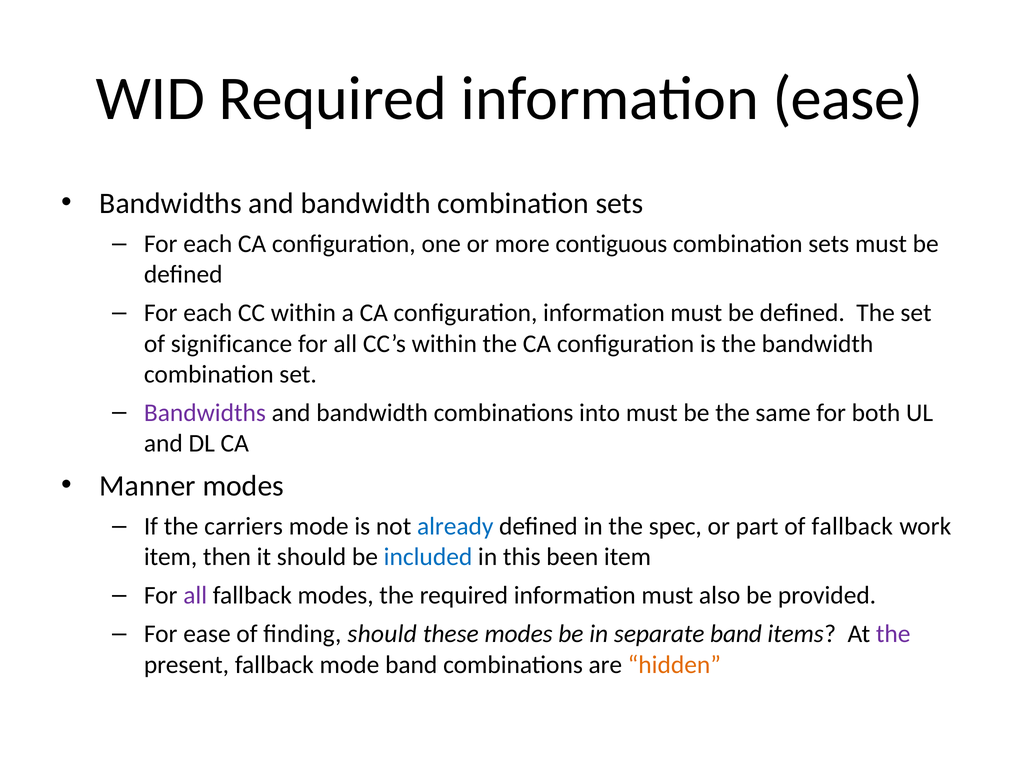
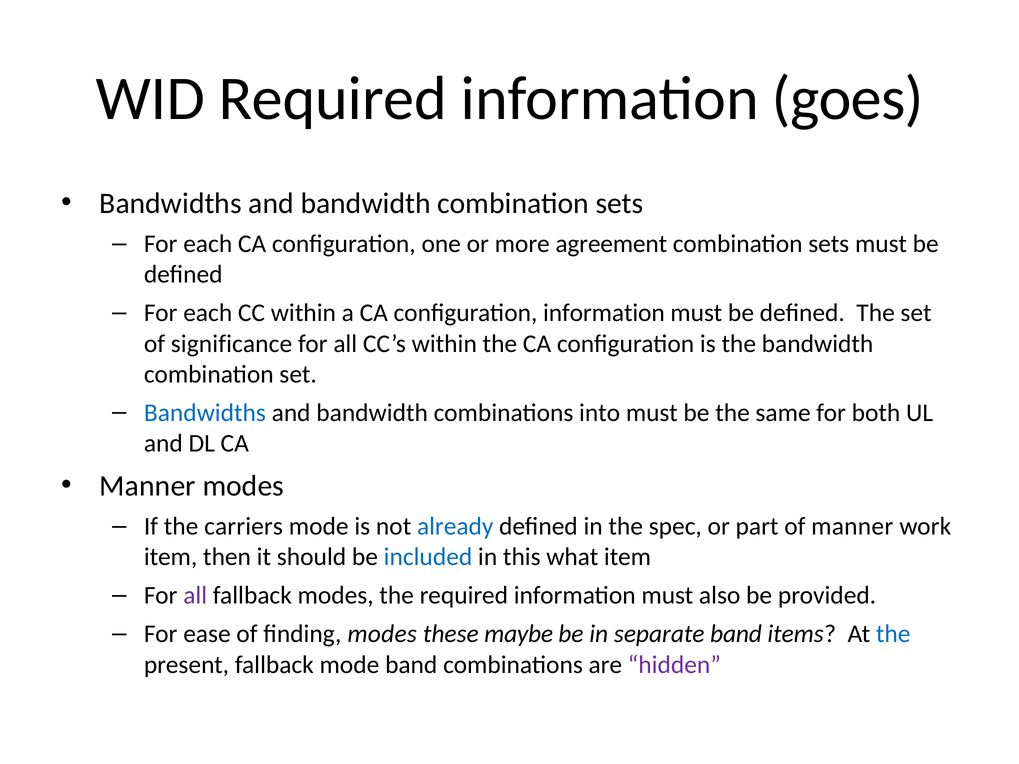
information ease: ease -> goes
contiguous: contiguous -> agreement
Bandwidths at (205, 413) colour: purple -> blue
of fallback: fallback -> manner
been: been -> what
finding should: should -> modes
these modes: modes -> maybe
the at (893, 634) colour: purple -> blue
hidden colour: orange -> purple
